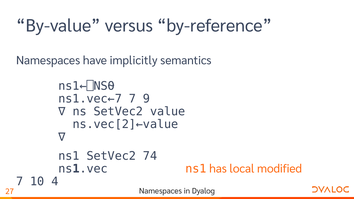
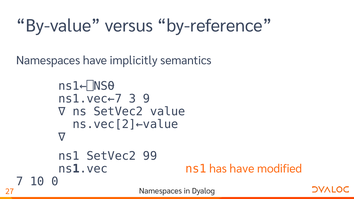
ns1.vec←7 7: 7 -> 3
74: 74 -> 99
has local: local -> have
4: 4 -> 0
